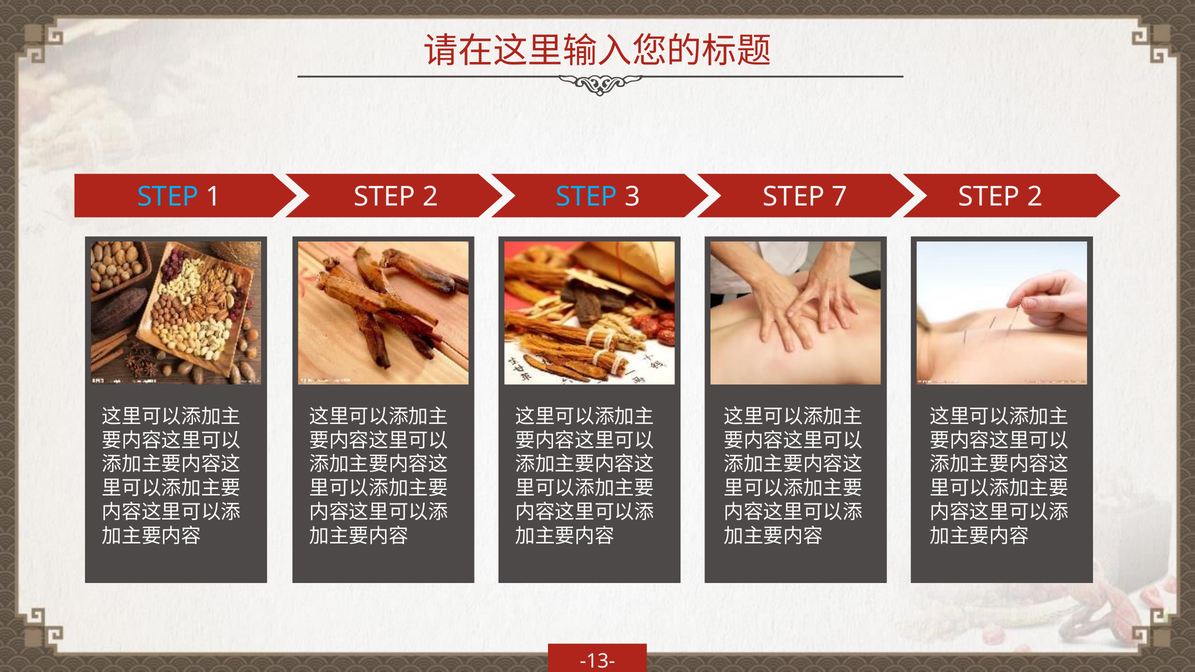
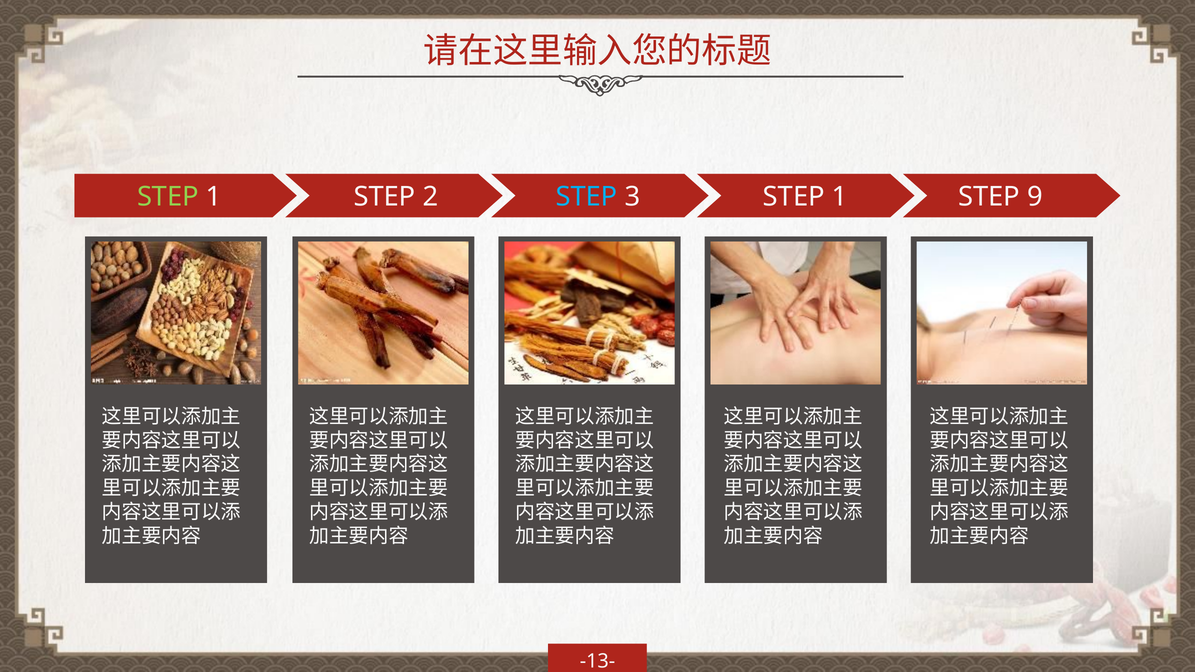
STEP at (168, 196) colour: light blue -> light green
3 STEP 7: 7 -> 1
2 at (1035, 196): 2 -> 9
